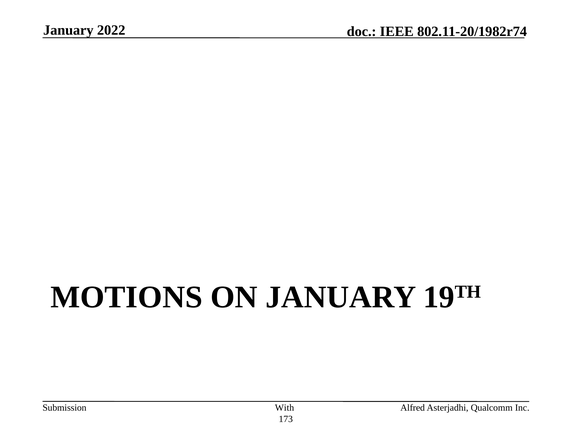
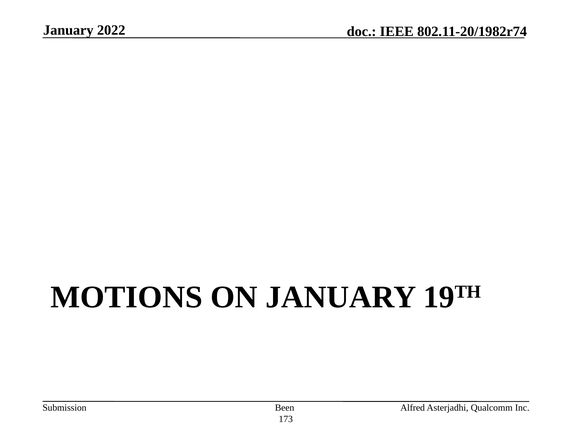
With: With -> Been
